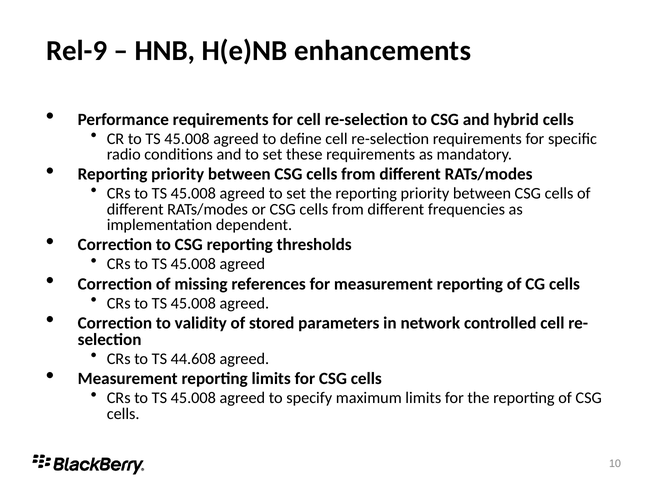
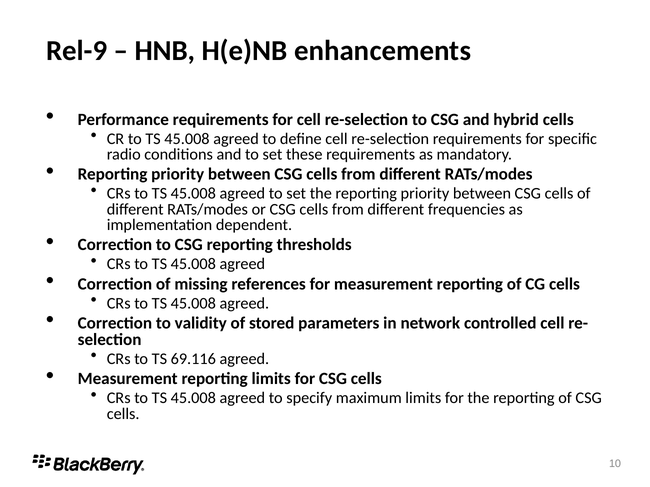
44.608: 44.608 -> 69.116
